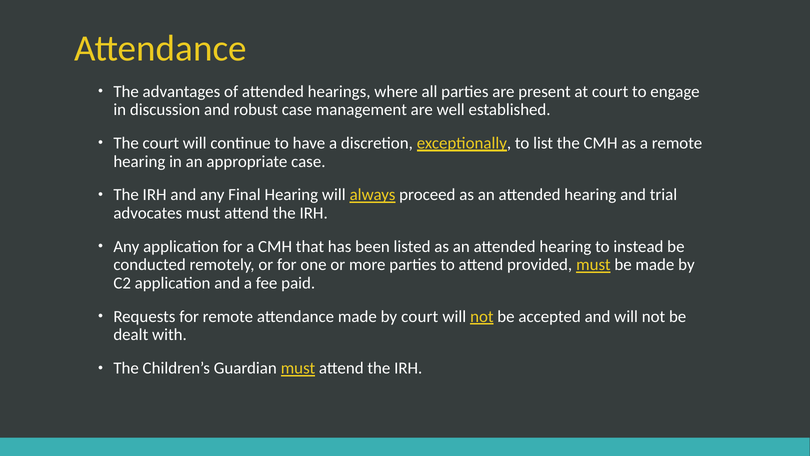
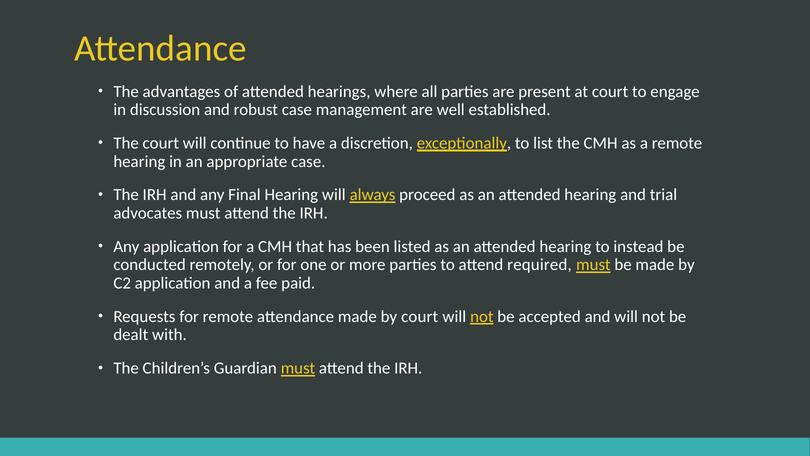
provided: provided -> required
